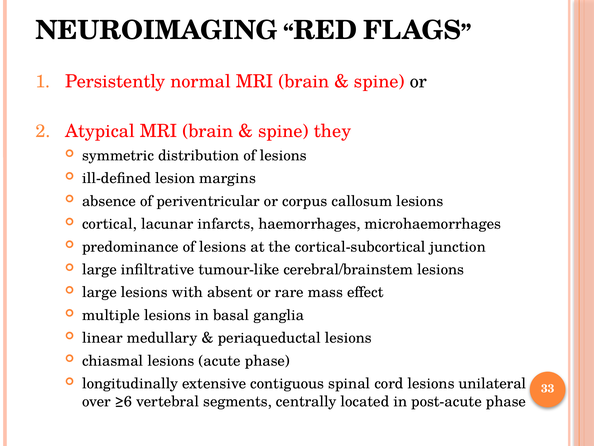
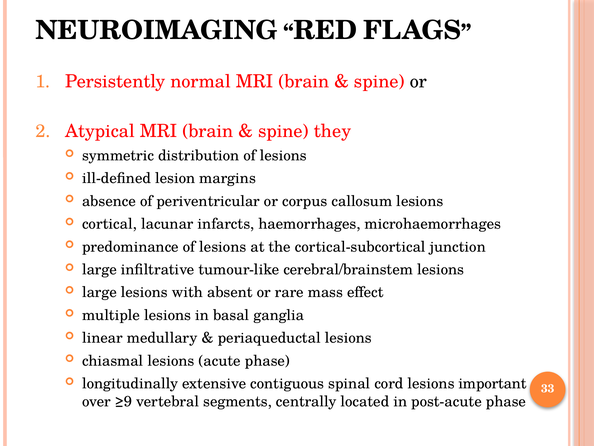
unilateral: unilateral -> important
≥6: ≥6 -> ≥9
